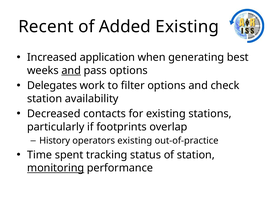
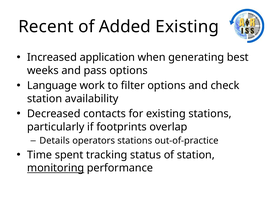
and at (71, 70) underline: present -> none
Delegates: Delegates -> Language
History: History -> Details
operators existing: existing -> stations
